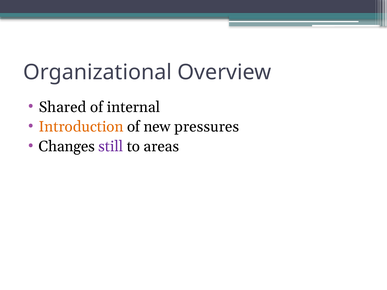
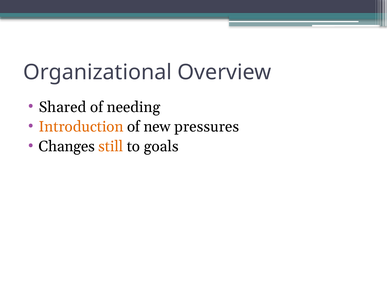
internal: internal -> needing
still colour: purple -> orange
areas: areas -> goals
